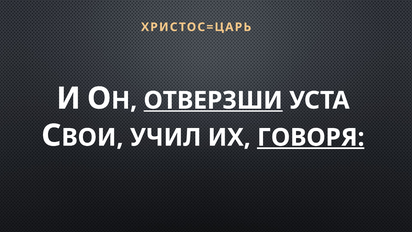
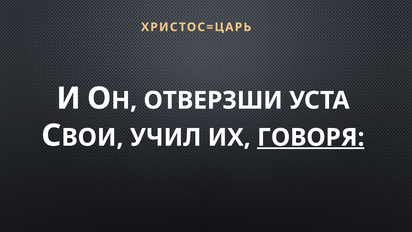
ОТВЕРЗШИ underline: present -> none
